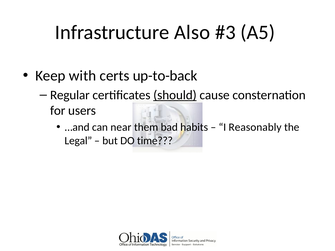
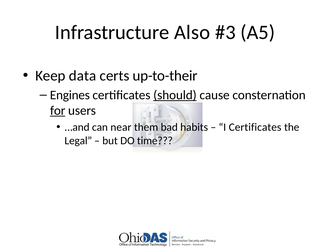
with: with -> data
up-to-back: up-to-back -> up-to-their
Regular: Regular -> Engines
for underline: none -> present
I Reasonably: Reasonably -> Certificates
